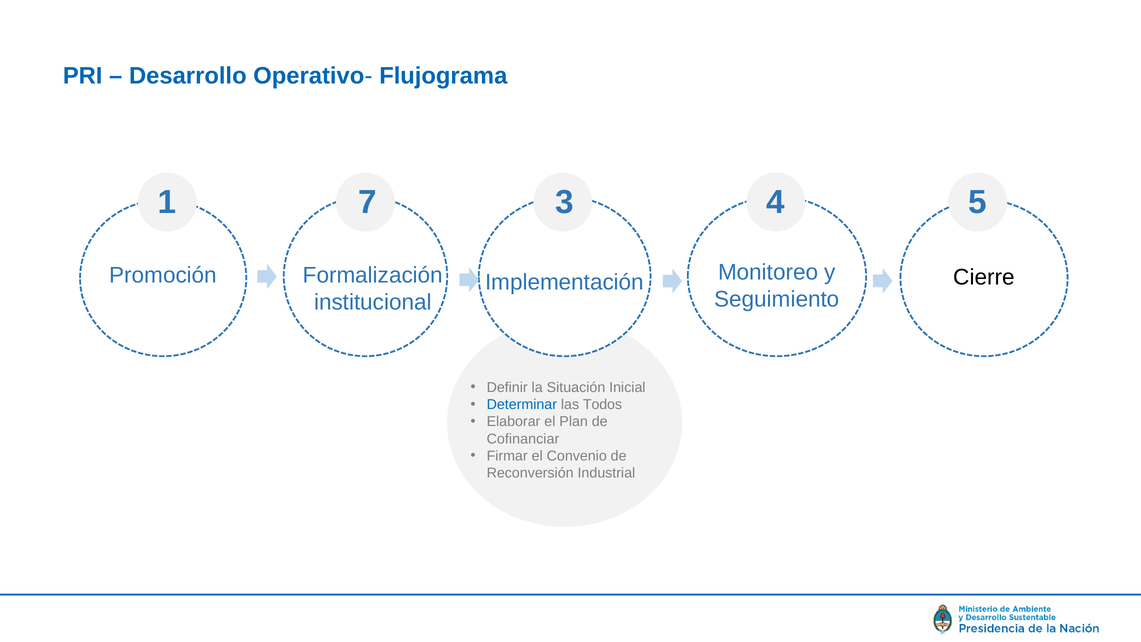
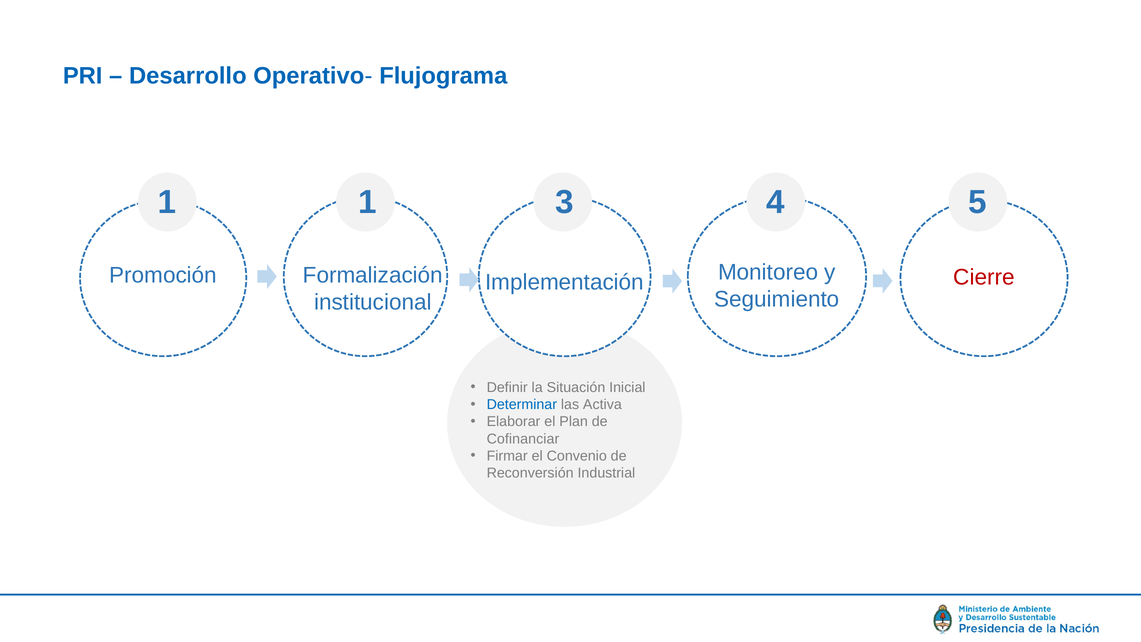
1 7: 7 -> 1
Cierre colour: black -> red
Todos: Todos -> Activa
